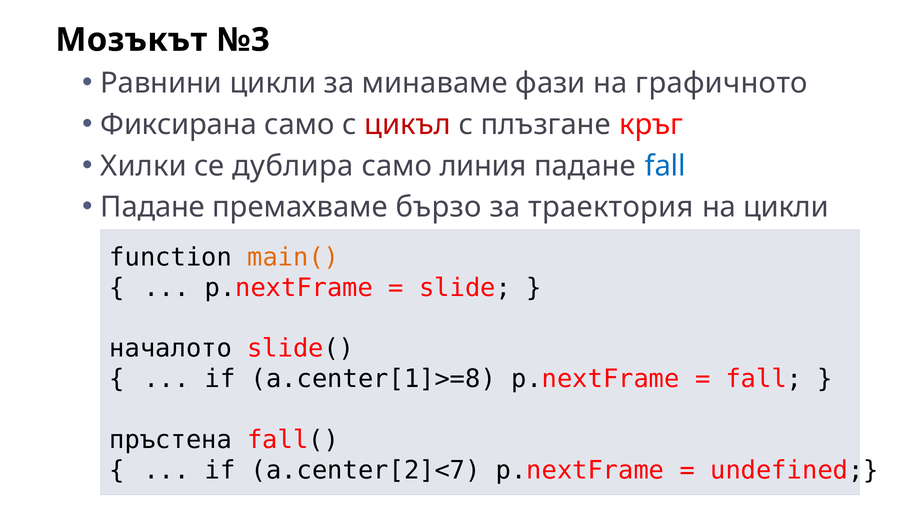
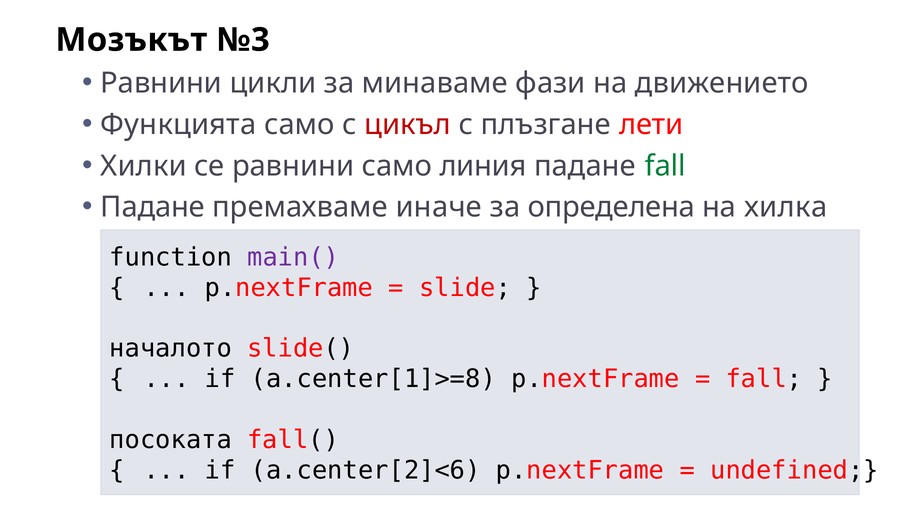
графичното: графичното -> движението
Фиксирана: Фиксирана -> Функцията
кръг: кръг -> лети
се дублира: дублира -> равнини
fall at (665, 166) colour: blue -> green
бързо: бързо -> иначе
траектория: траектория -> определена
на цикли: цикли -> хилка
main( colour: orange -> purple
пръстена: пръстена -> посоката
a.center[2]<7: a.center[2]<7 -> a.center[2]<6
